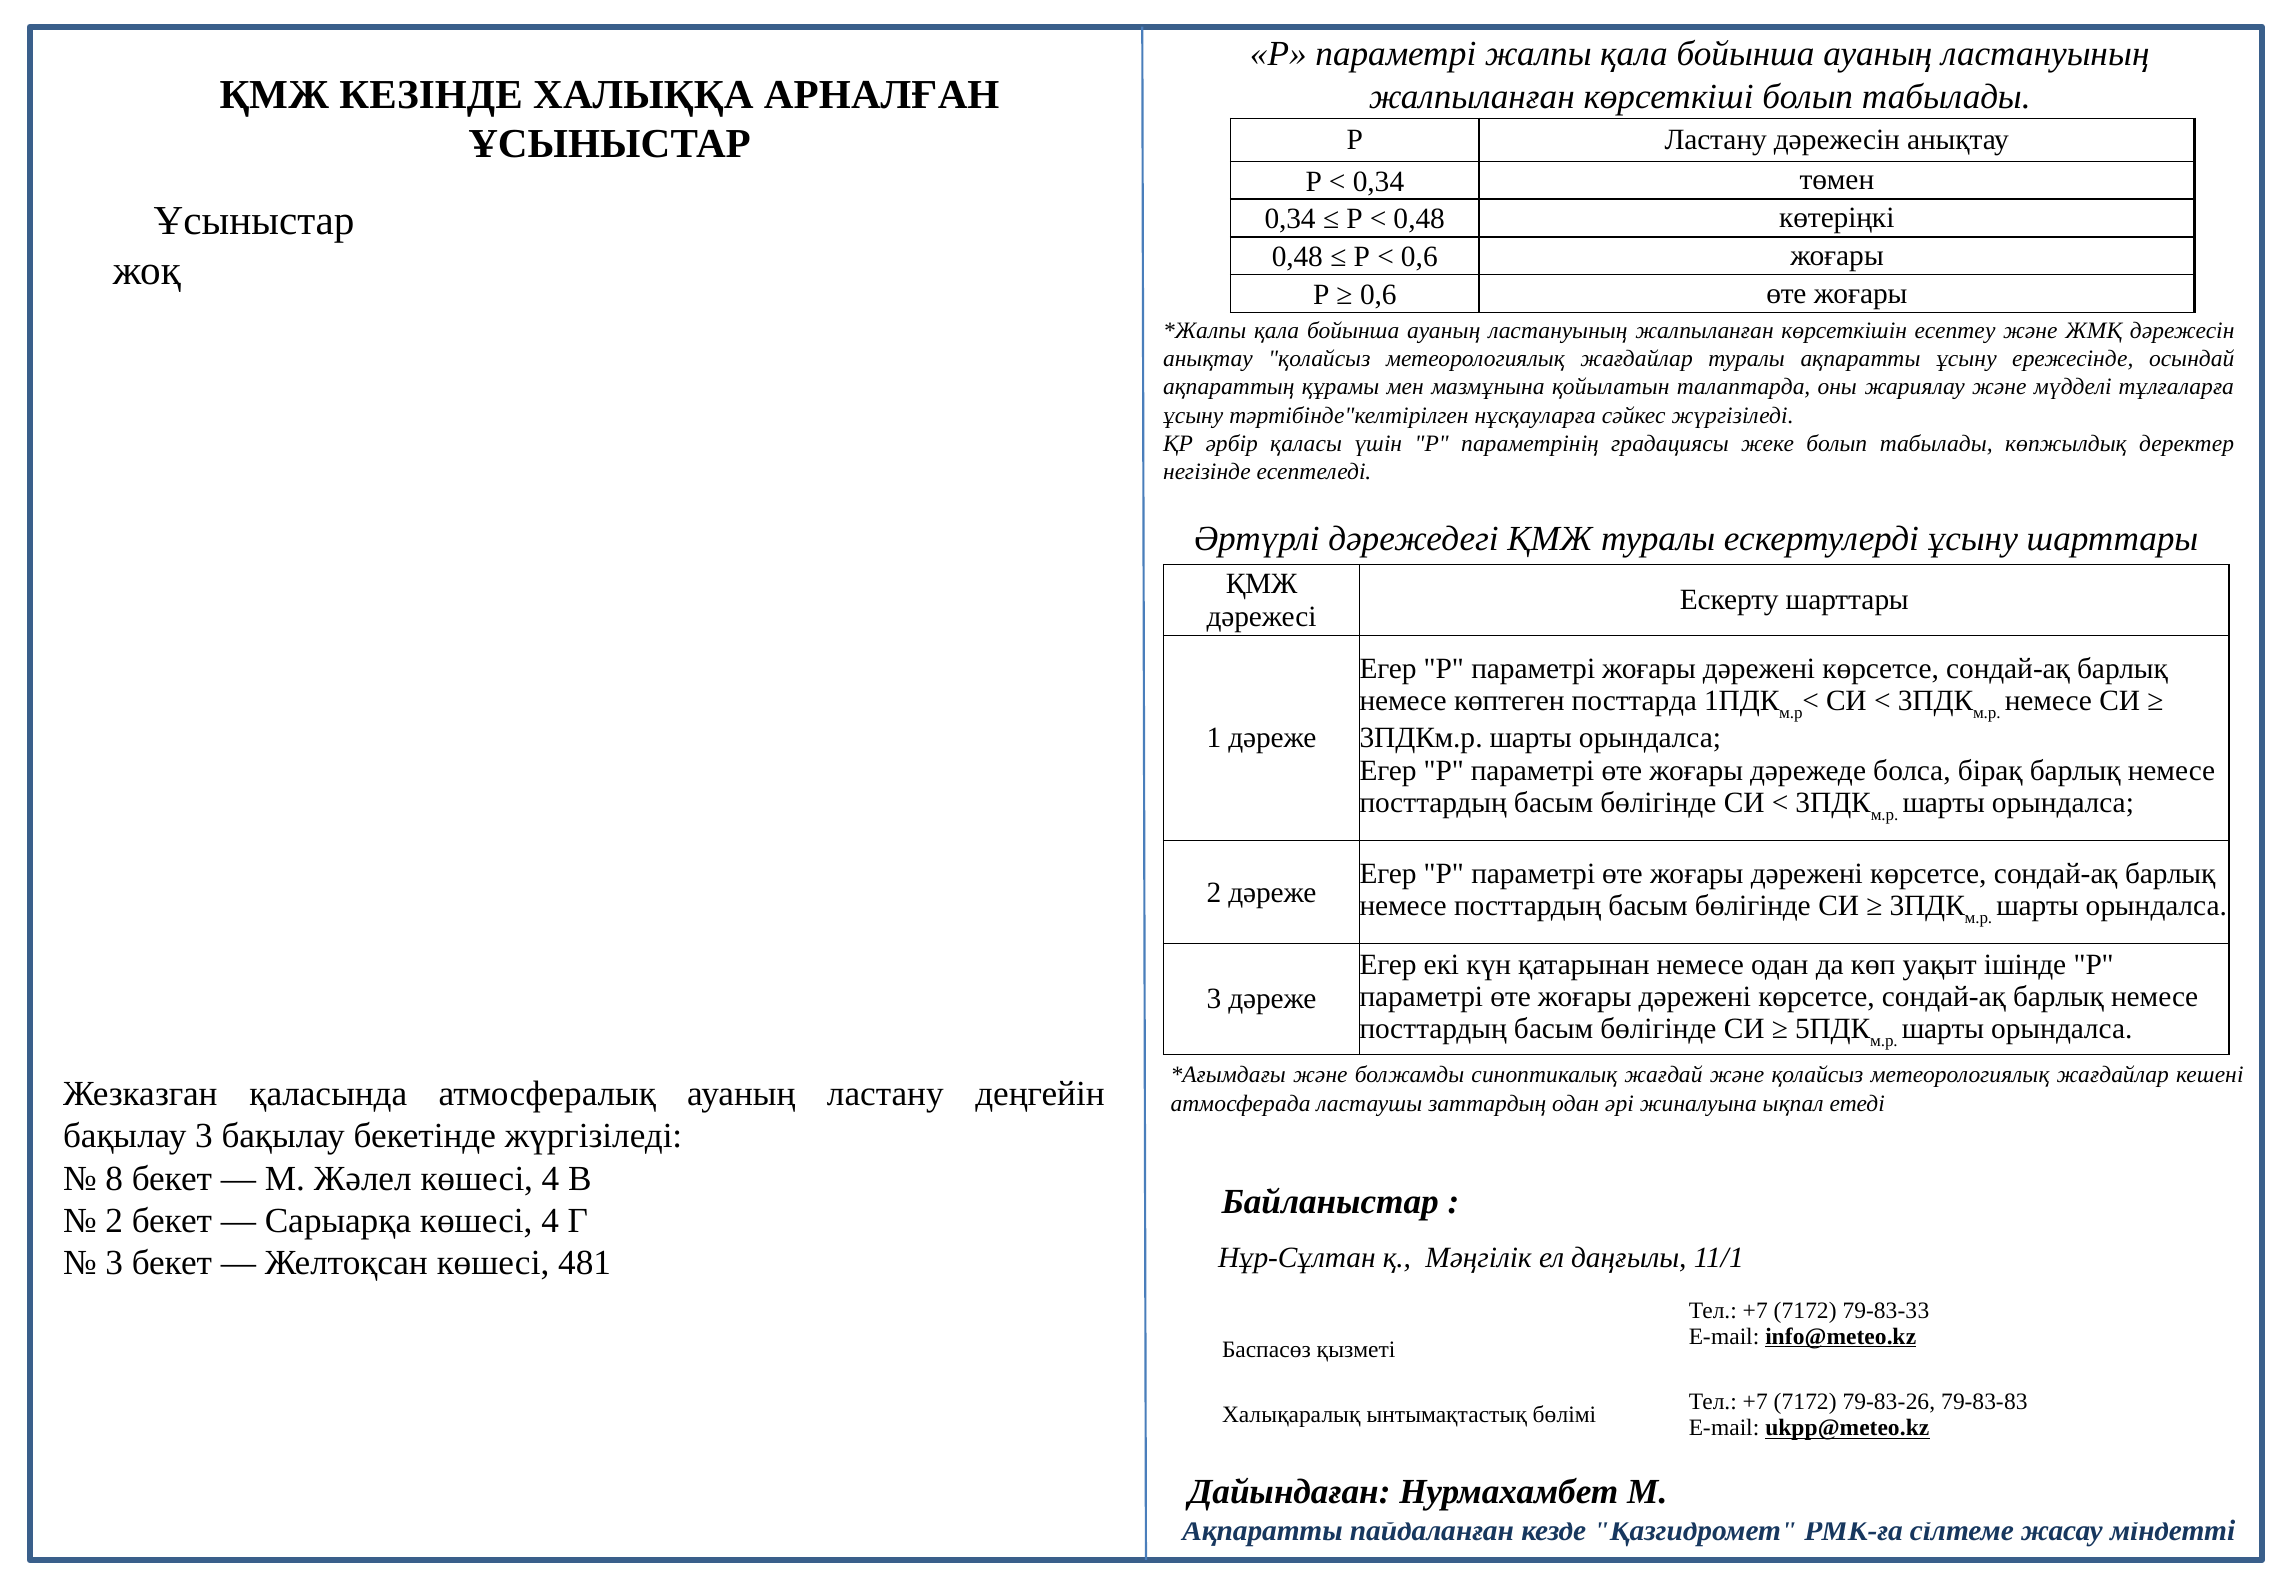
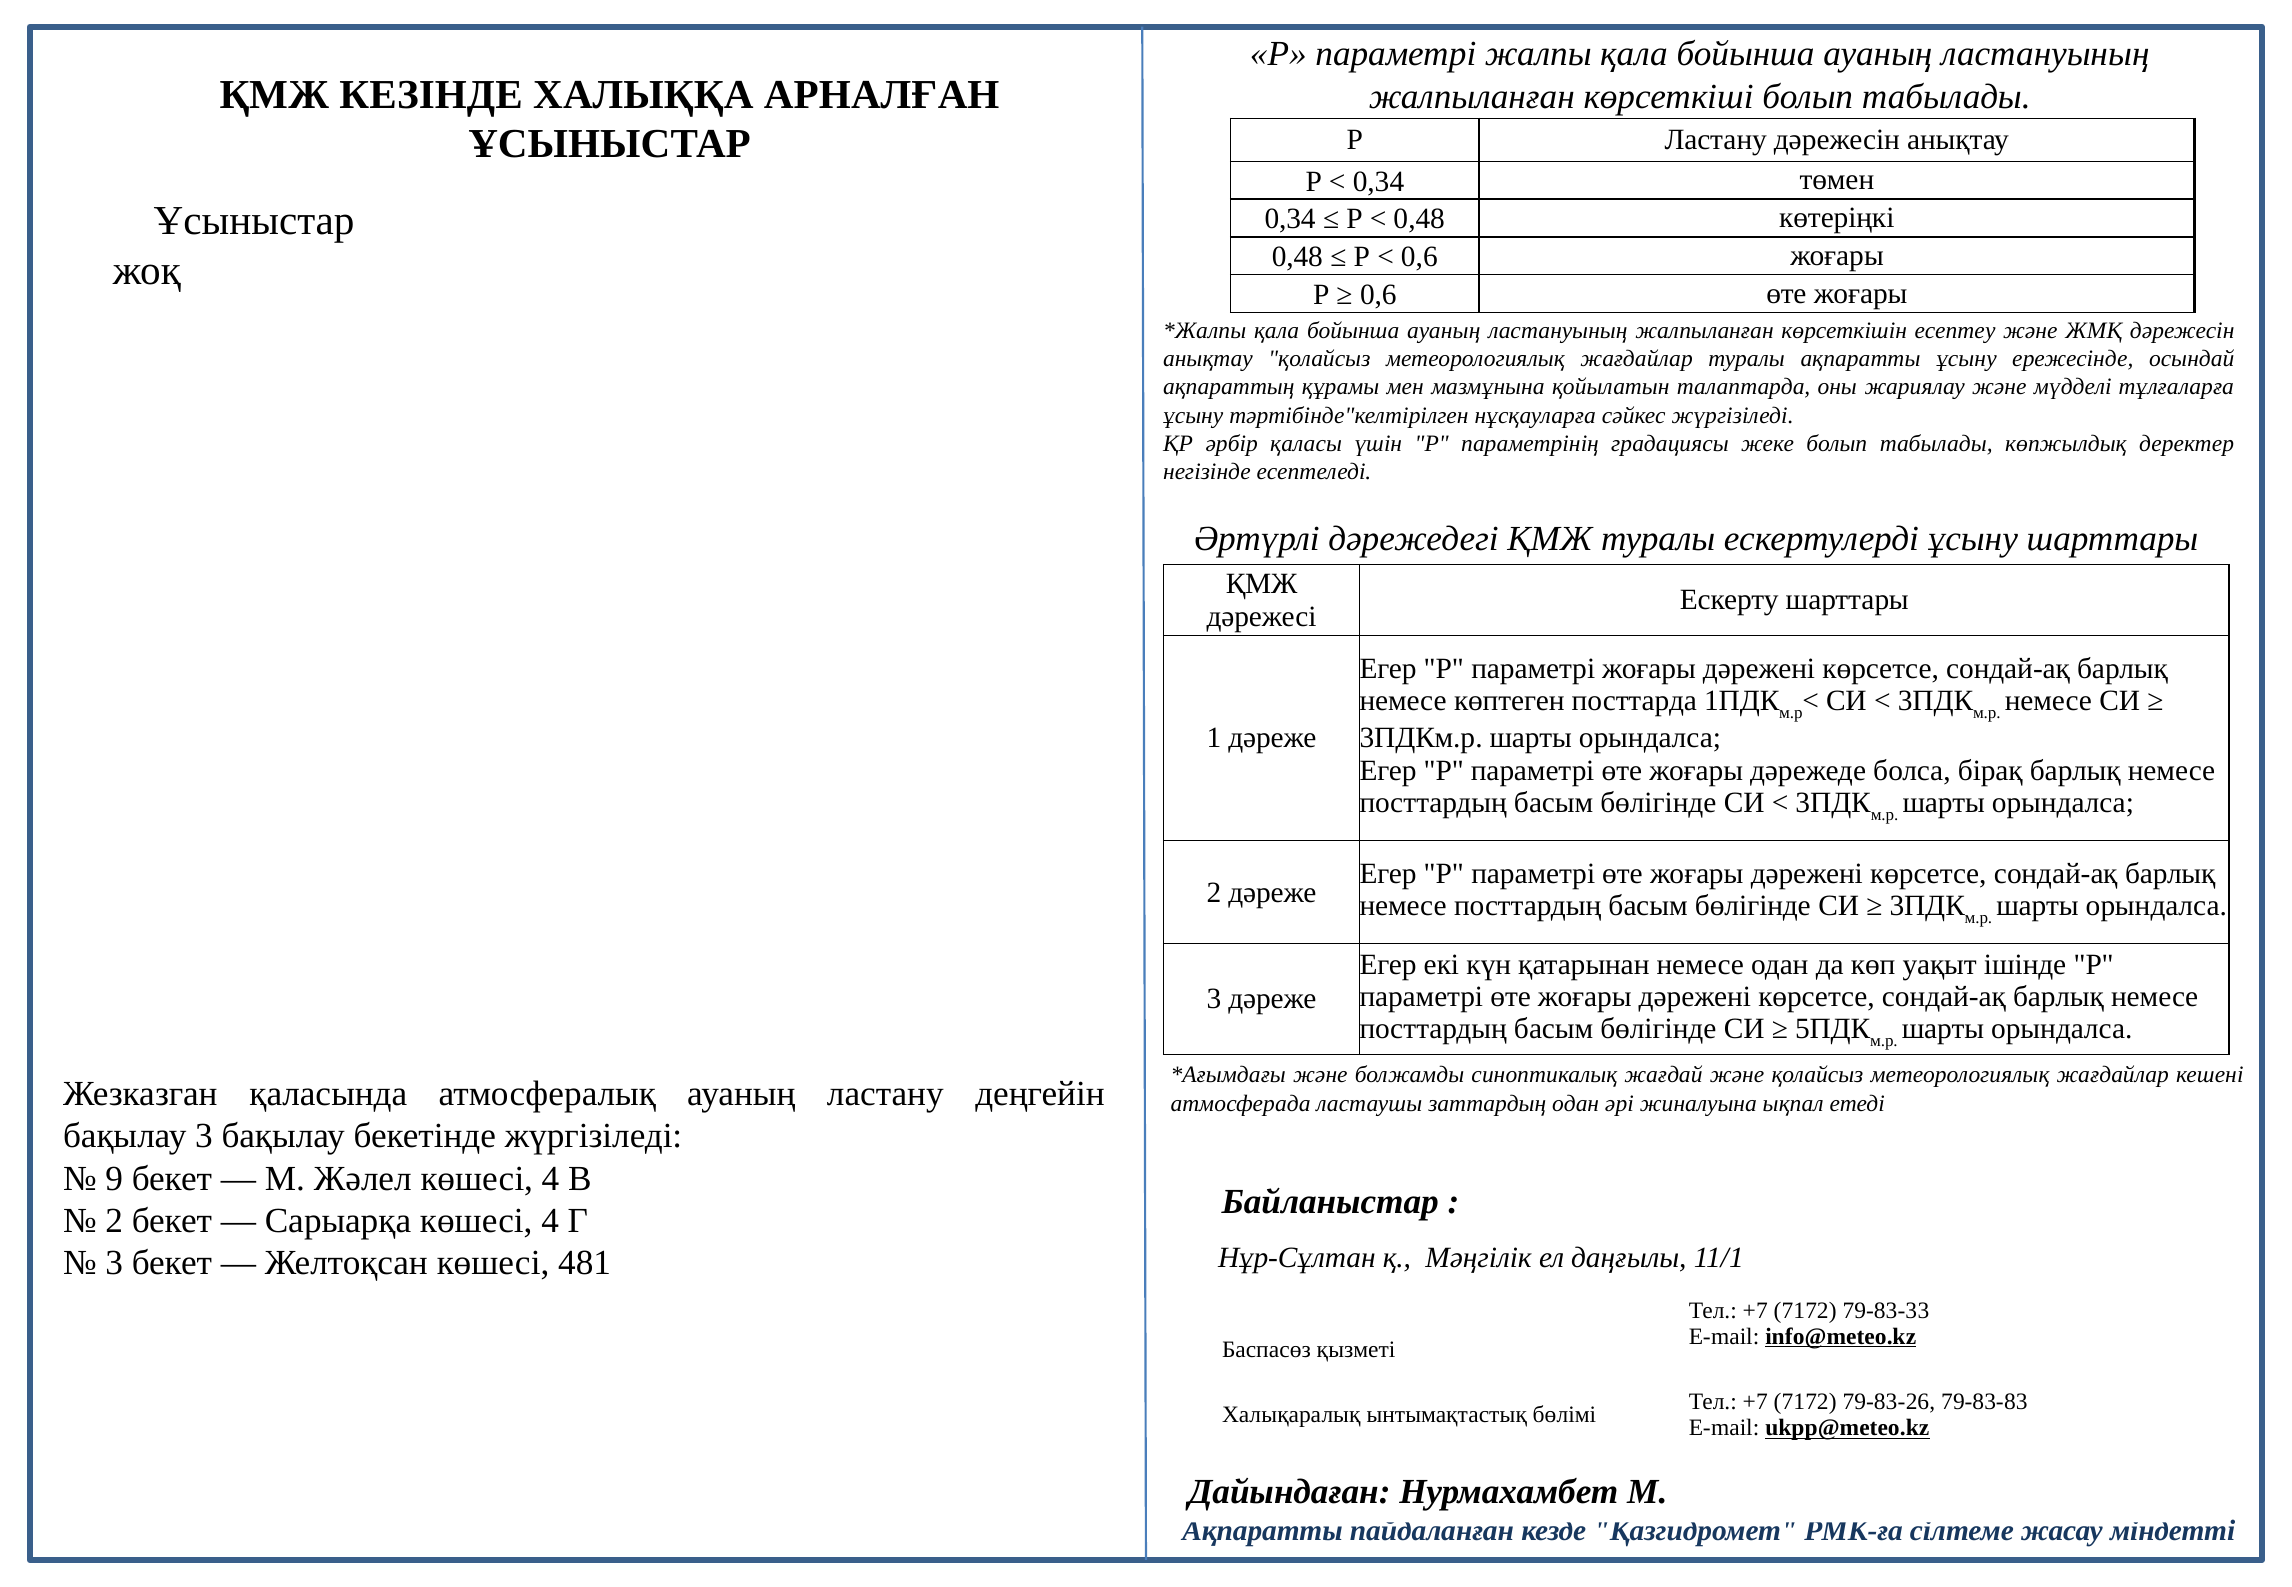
8: 8 -> 9
